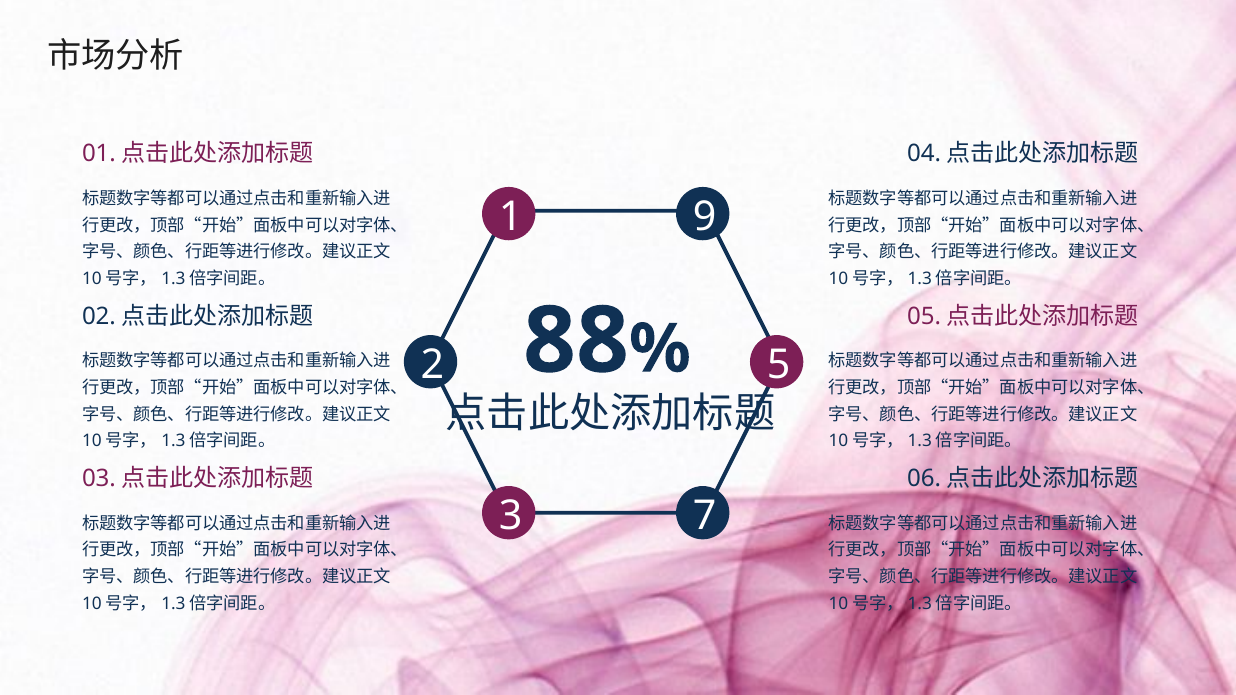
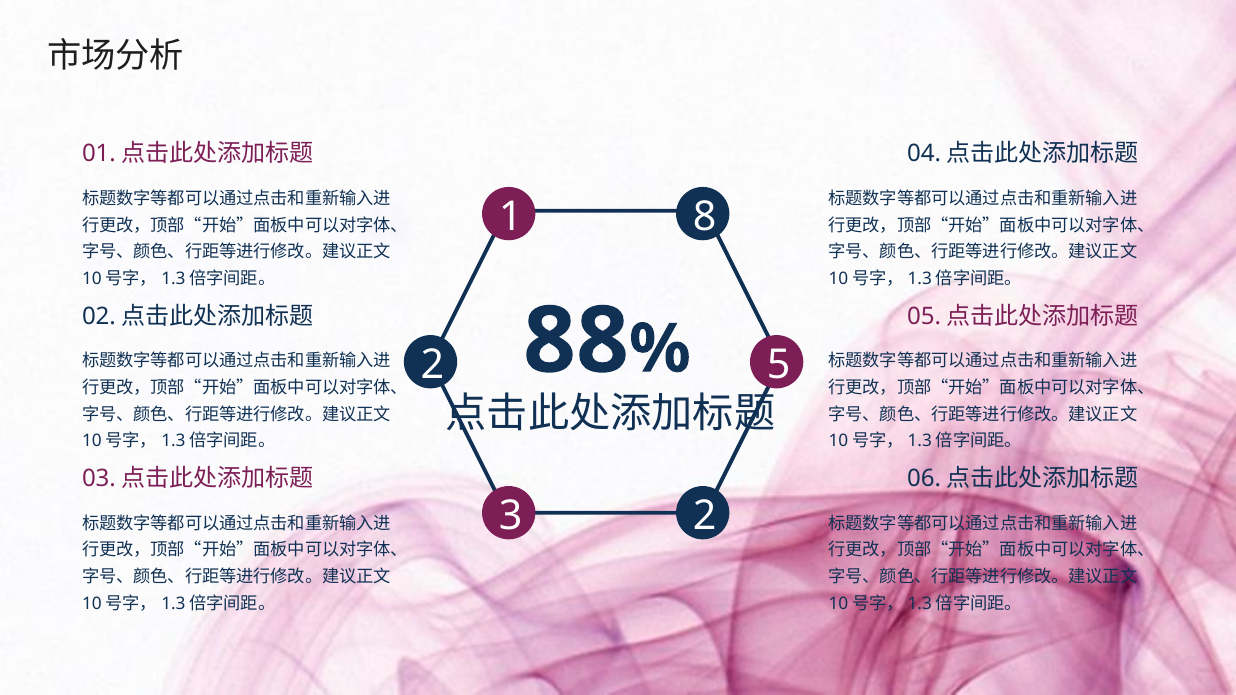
9: 9 -> 8
3 7: 7 -> 2
